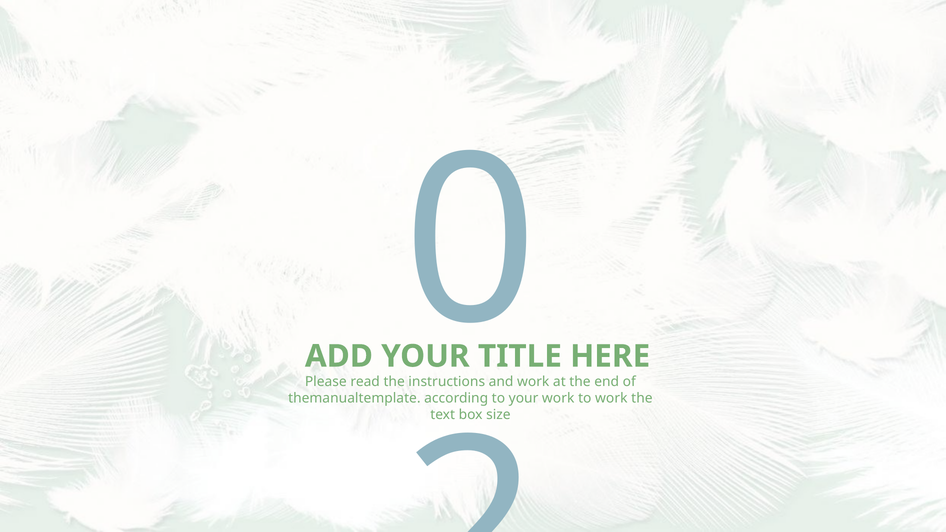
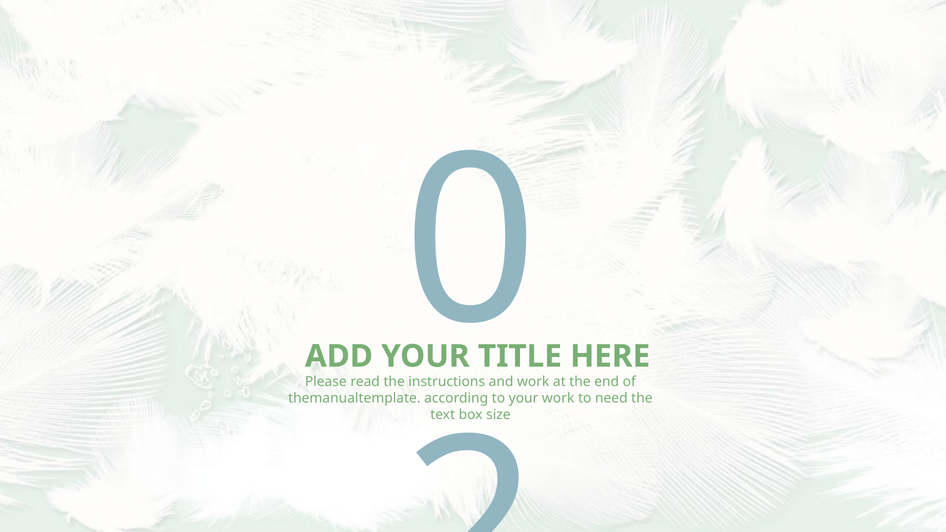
to work: work -> need
